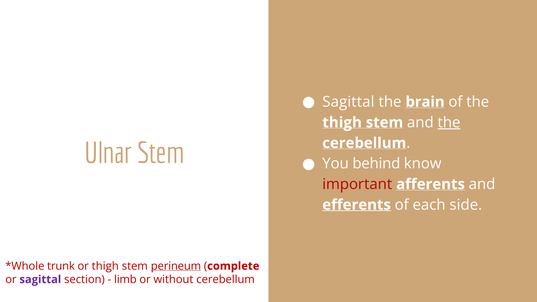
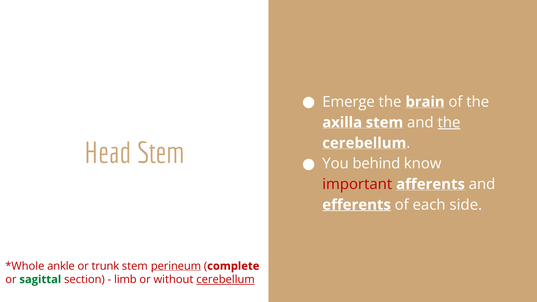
Sagittal at (348, 102): Sagittal -> Emerge
thigh at (342, 123): thigh -> axilla
Ulnar: Ulnar -> Head
trunk: trunk -> ankle
or thigh: thigh -> trunk
sagittal at (40, 280) colour: purple -> green
cerebellum at (226, 280) underline: none -> present
